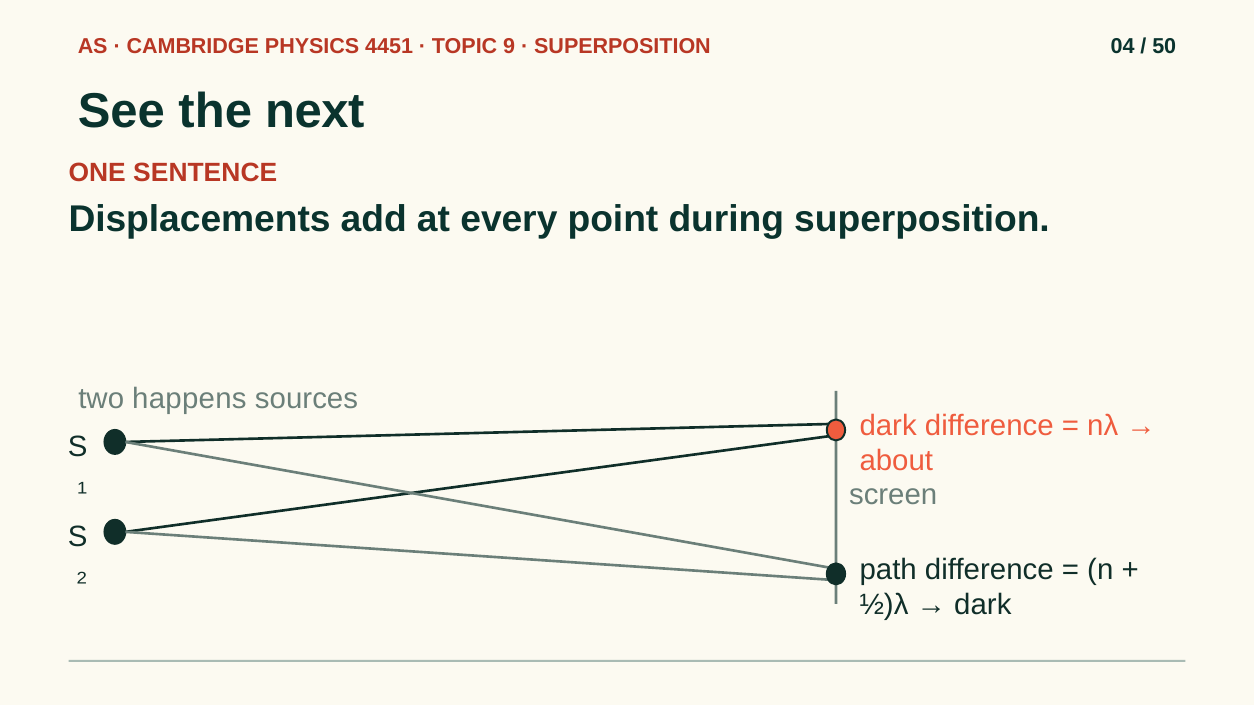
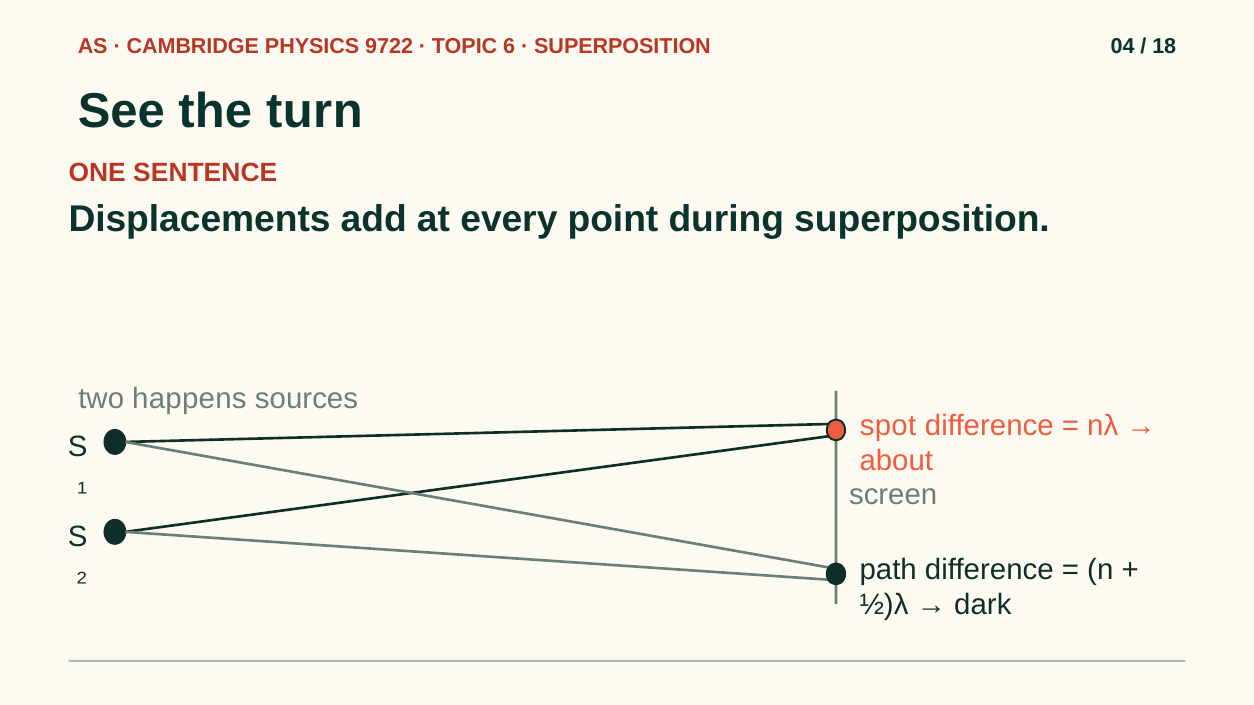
4451: 4451 -> 9722
9: 9 -> 6
50: 50 -> 18
next: next -> turn
dark at (888, 426): dark -> spot
